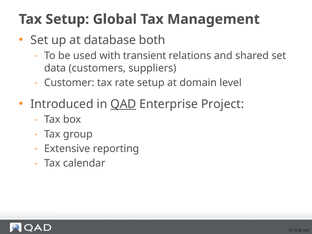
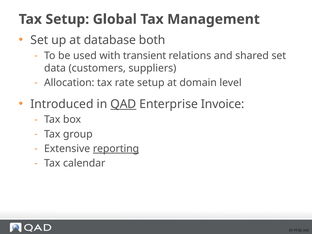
Customer: Customer -> Allocation
Project: Project -> Invoice
reporting underline: none -> present
